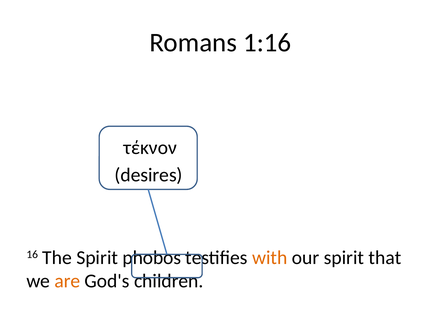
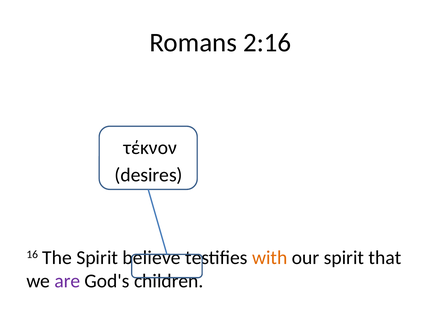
1:16: 1:16 -> 2:16
phobos: phobos -> believe
are colour: orange -> purple
